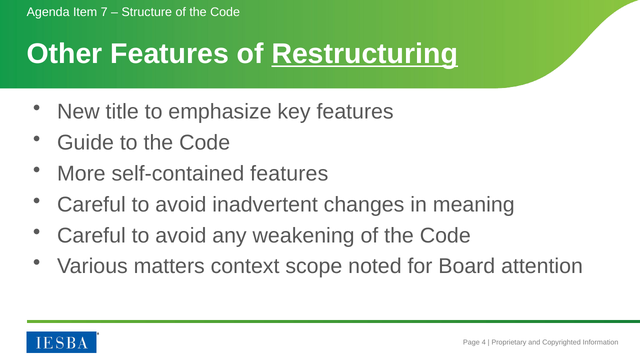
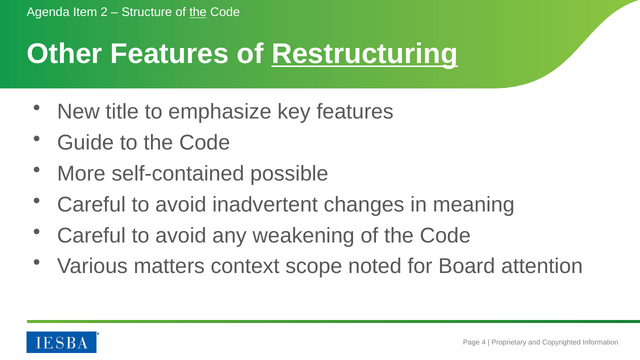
7: 7 -> 2
the at (198, 12) underline: none -> present
self-contained features: features -> possible
